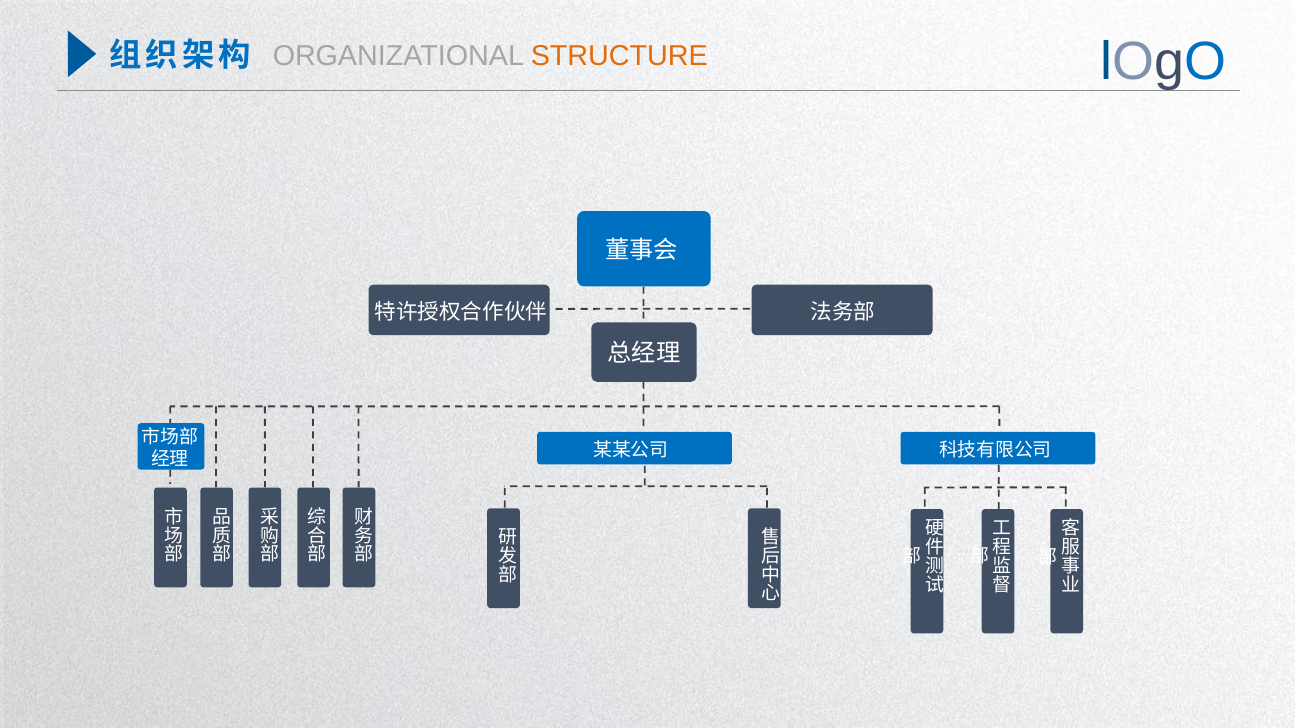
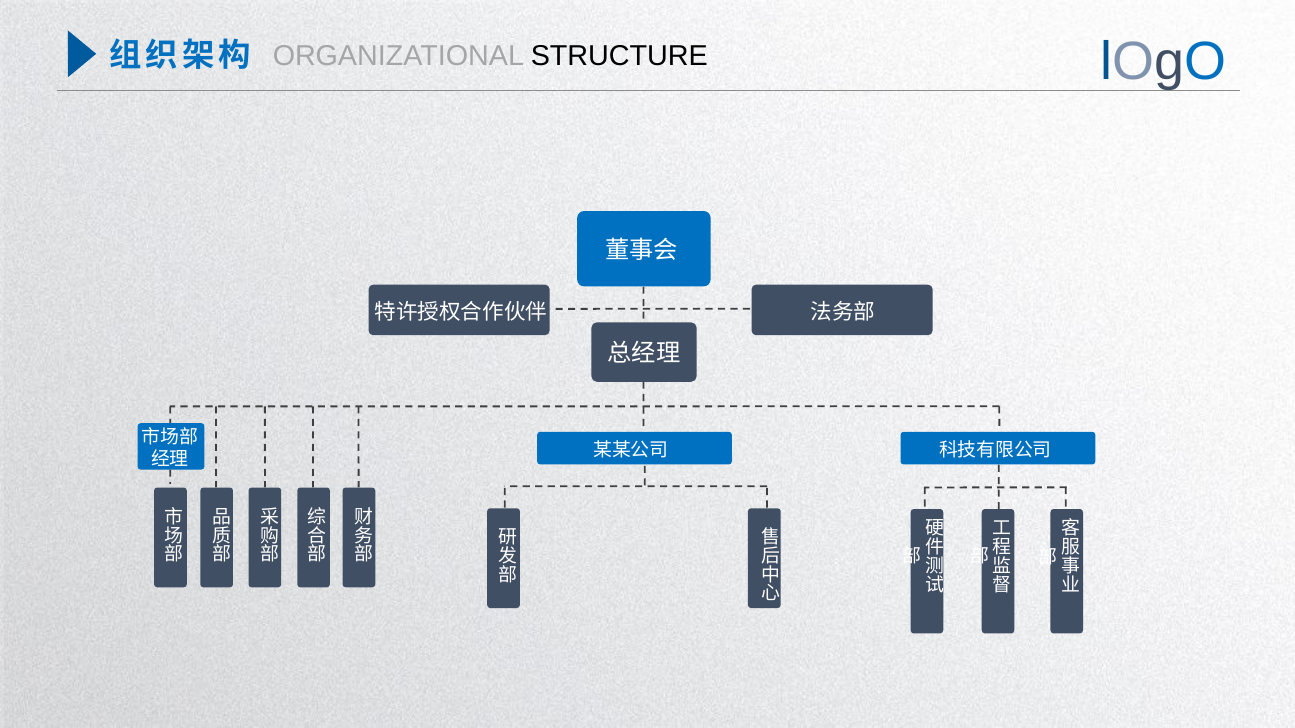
STRUCTURE colour: orange -> black
